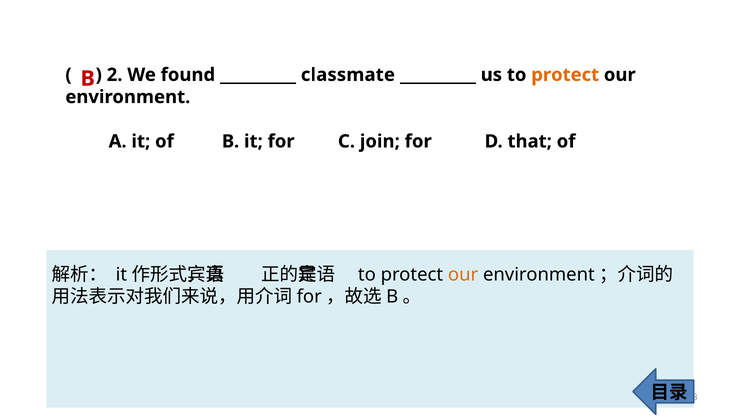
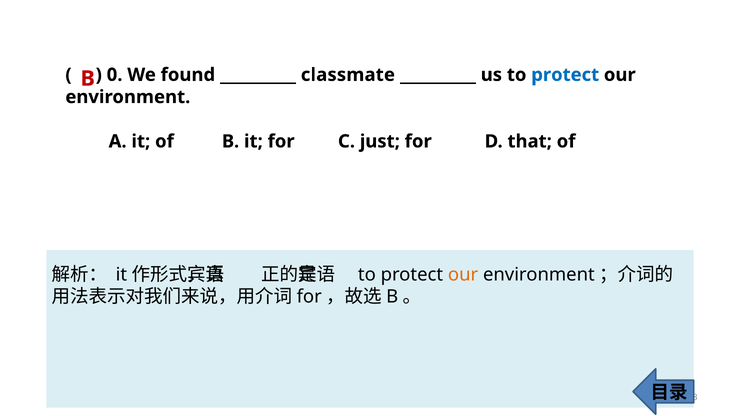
2: 2 -> 0
protect at (565, 75) colour: orange -> blue
join: join -> just
